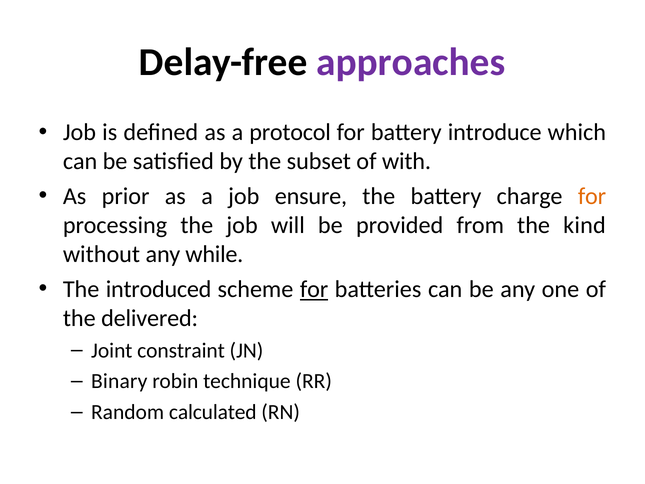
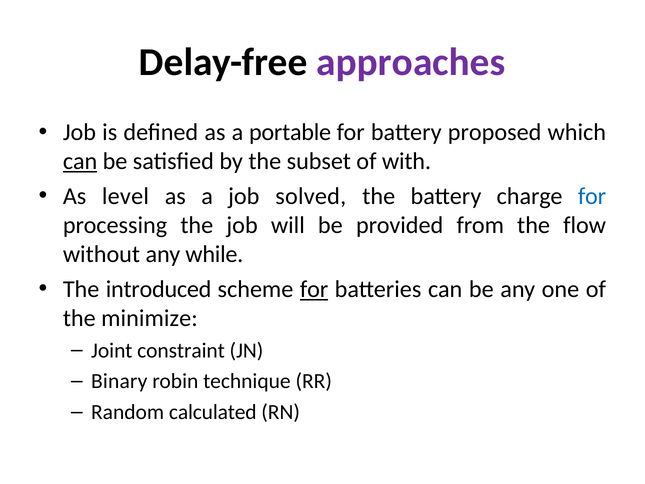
protocol: protocol -> portable
introduce: introduce -> proposed
can at (80, 161) underline: none -> present
prior: prior -> level
ensure: ensure -> solved
for at (592, 196) colour: orange -> blue
kind: kind -> flow
delivered: delivered -> minimize
